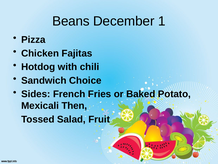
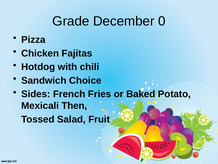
Beans: Beans -> Grade
1: 1 -> 0
